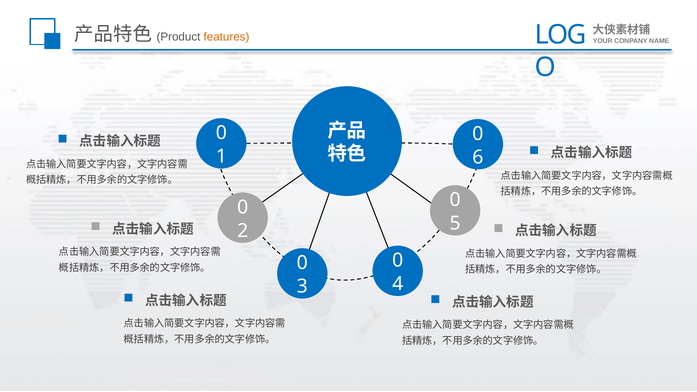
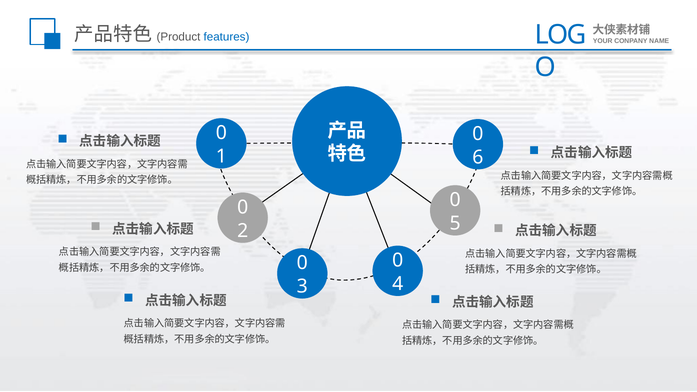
features colour: orange -> blue
